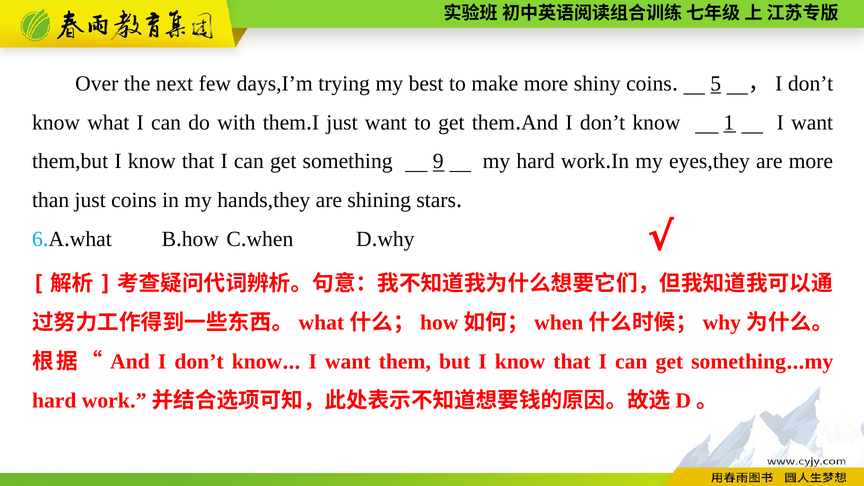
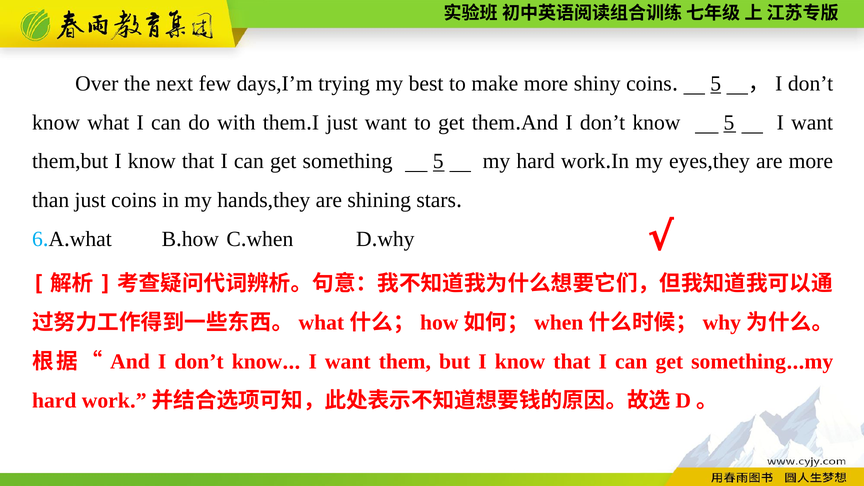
know 1: 1 -> 5
something 9: 9 -> 5
